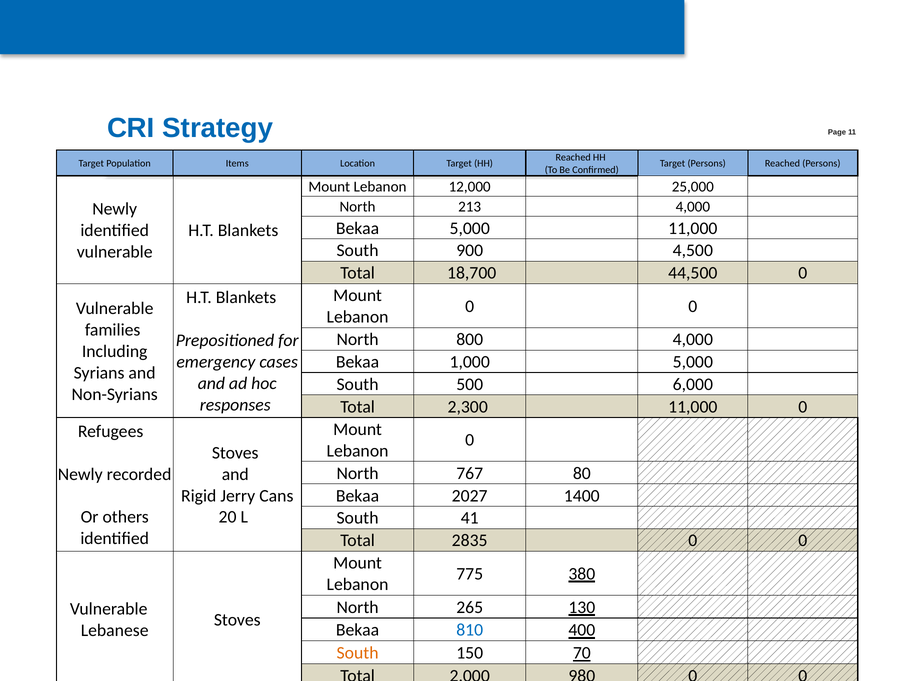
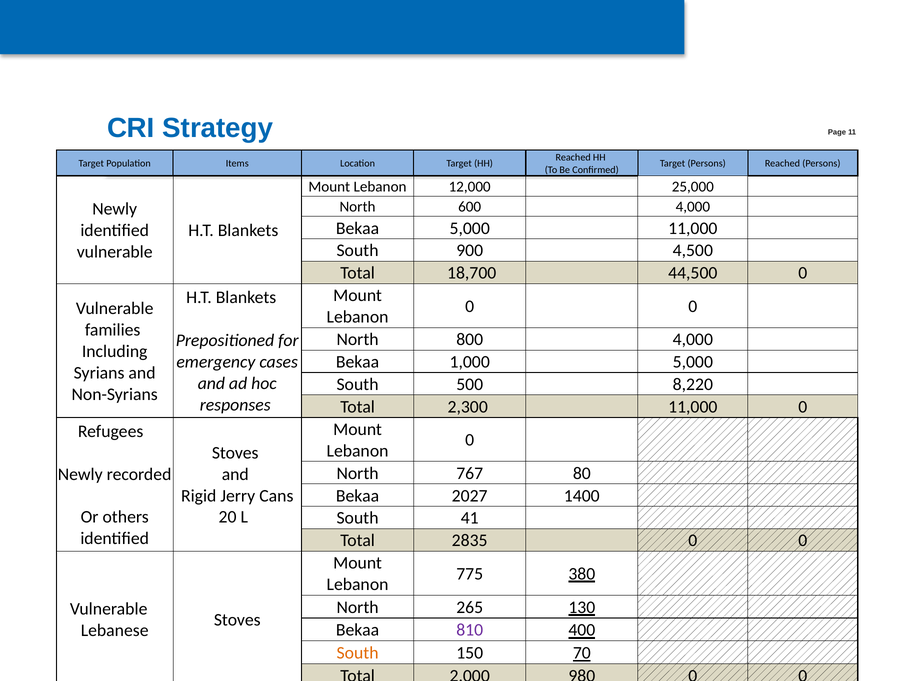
213: 213 -> 600
6,000: 6,000 -> 8,220
810 colour: blue -> purple
